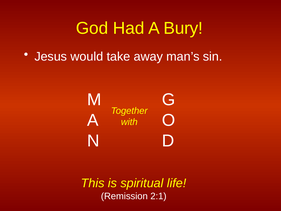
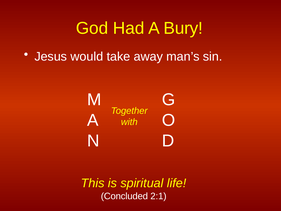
Remission: Remission -> Concluded
